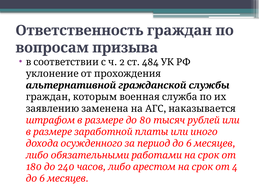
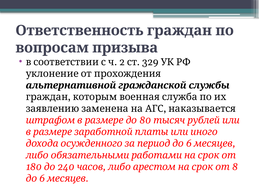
484: 484 -> 329
4: 4 -> 8
